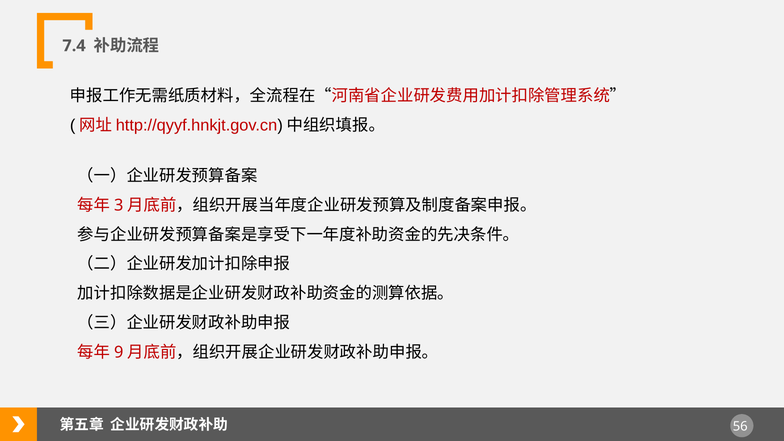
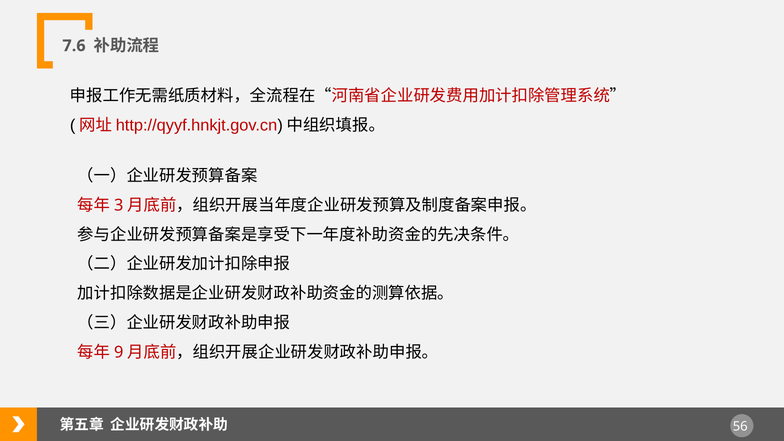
7.4: 7.4 -> 7.6
